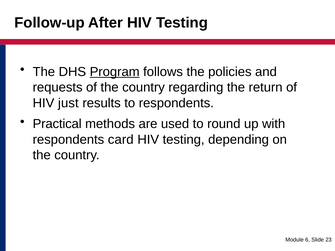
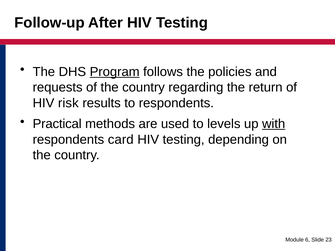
just: just -> risk
round: round -> levels
with underline: none -> present
